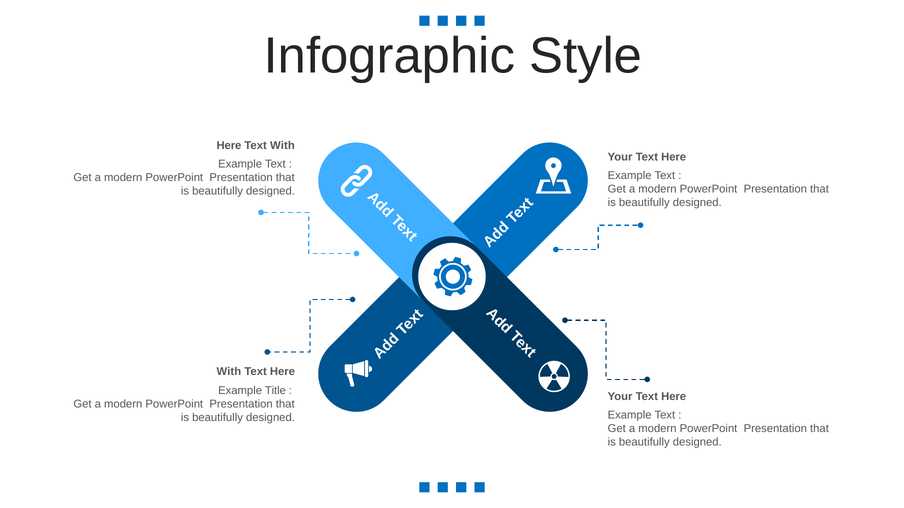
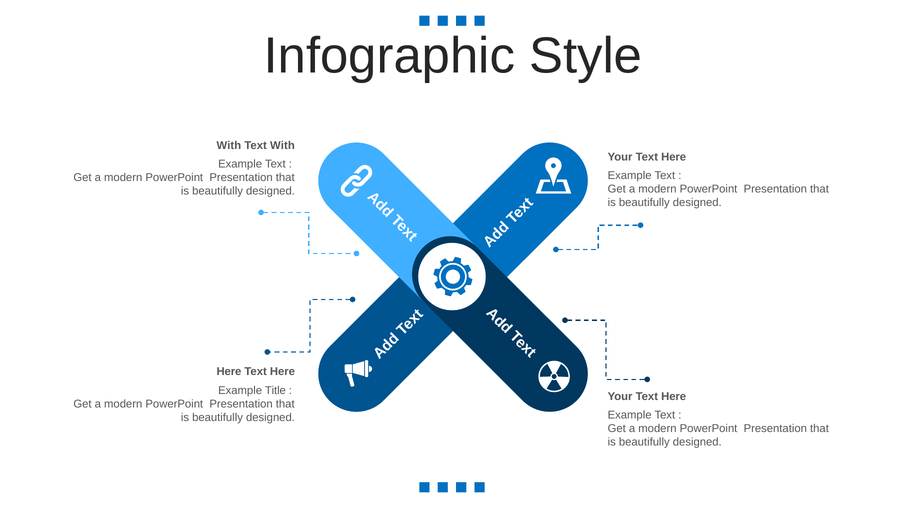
Here at (229, 146): Here -> With
With at (229, 372): With -> Here
